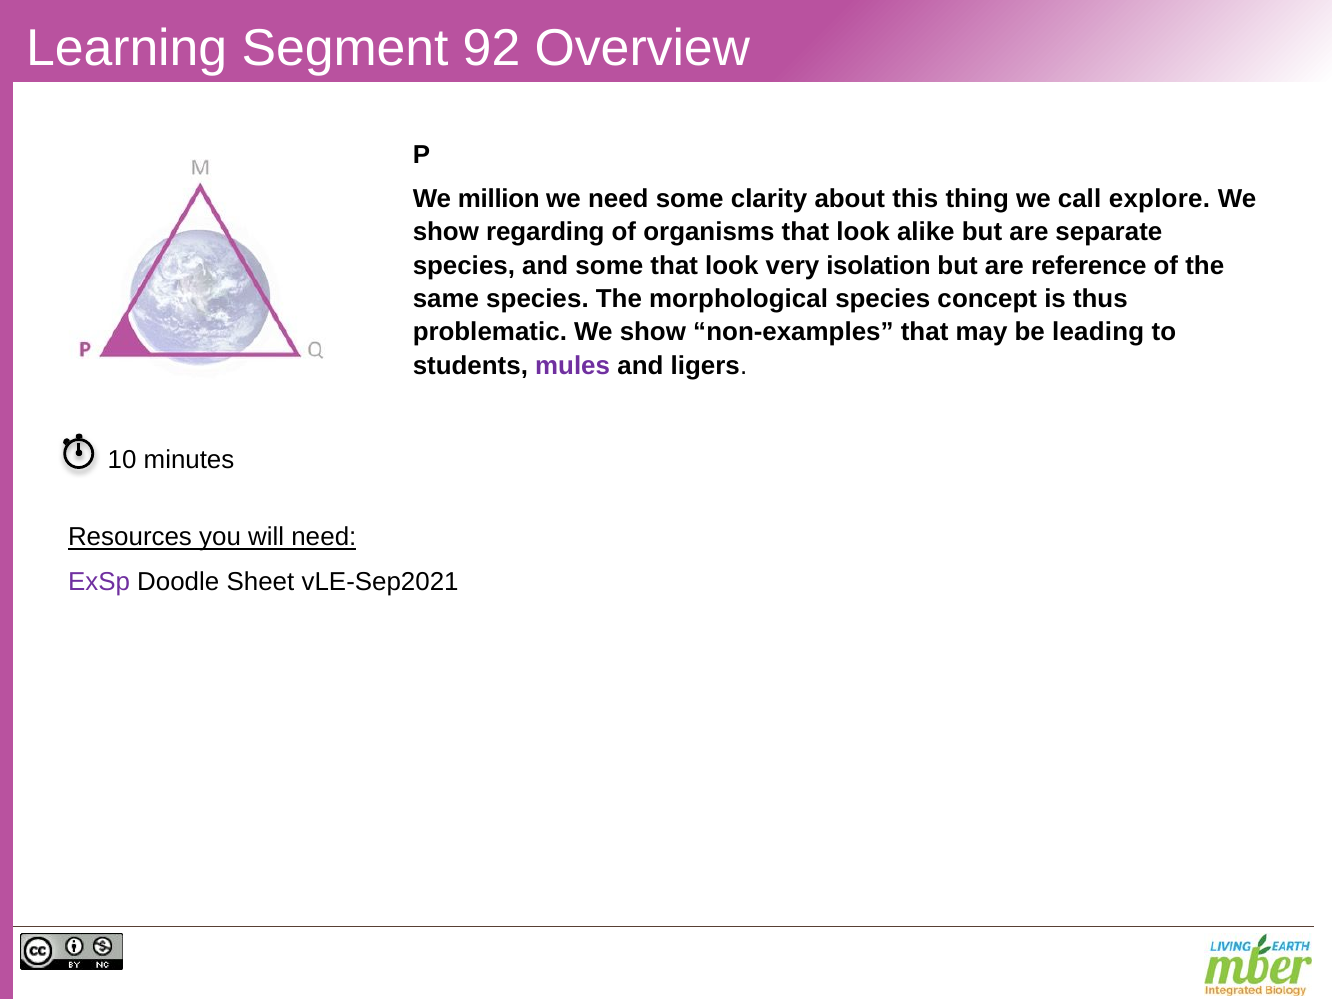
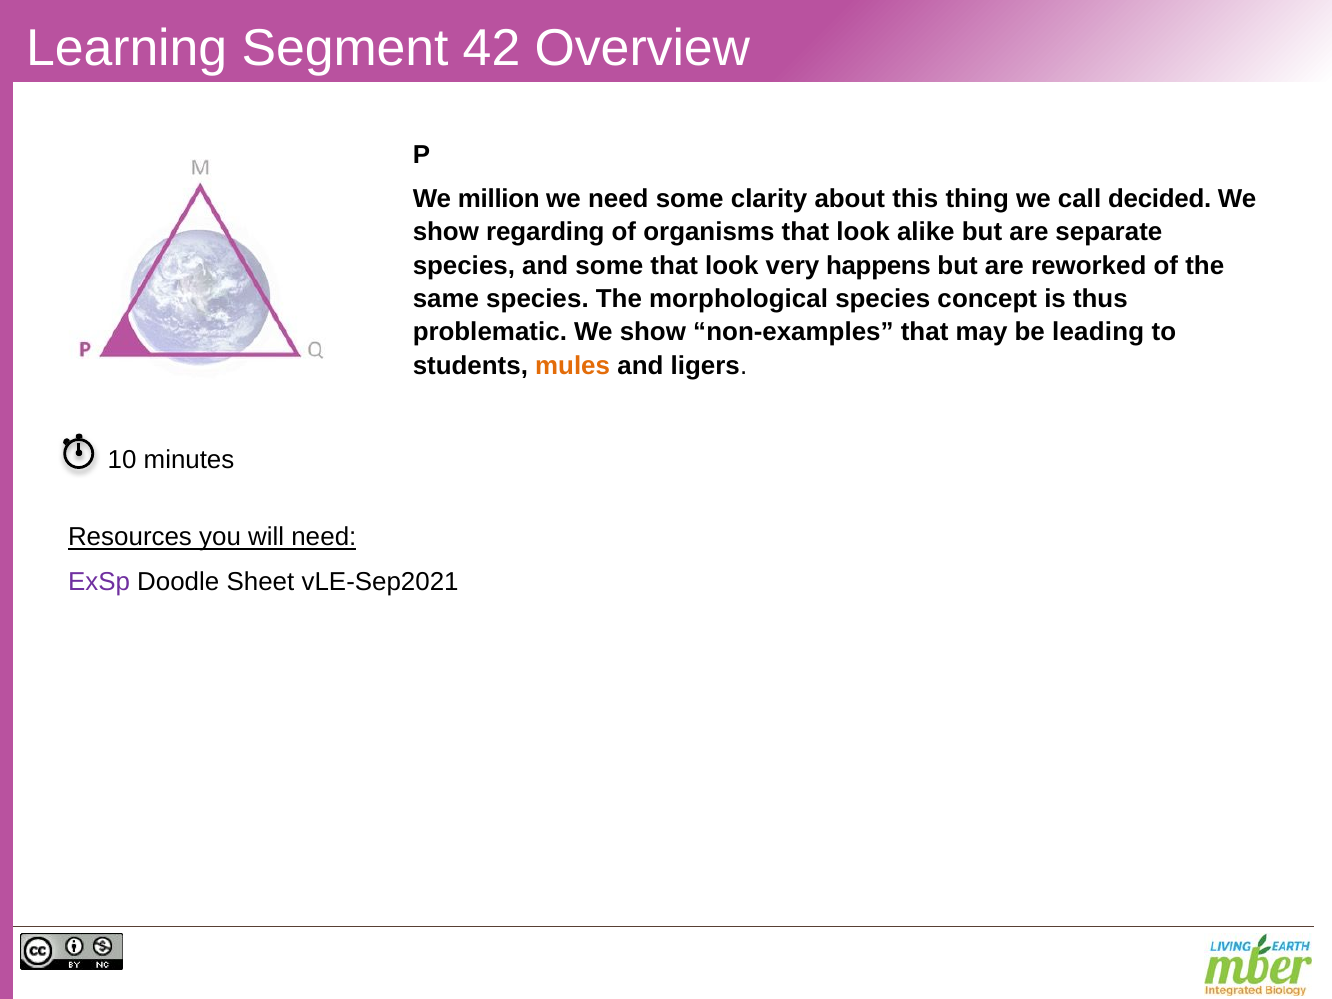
92: 92 -> 42
explore: explore -> decided
isolation: isolation -> happens
reference: reference -> reworked
mules colour: purple -> orange
